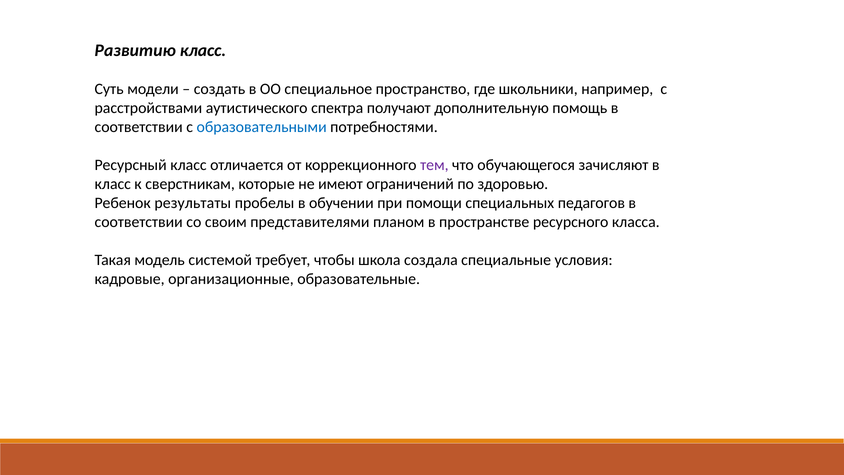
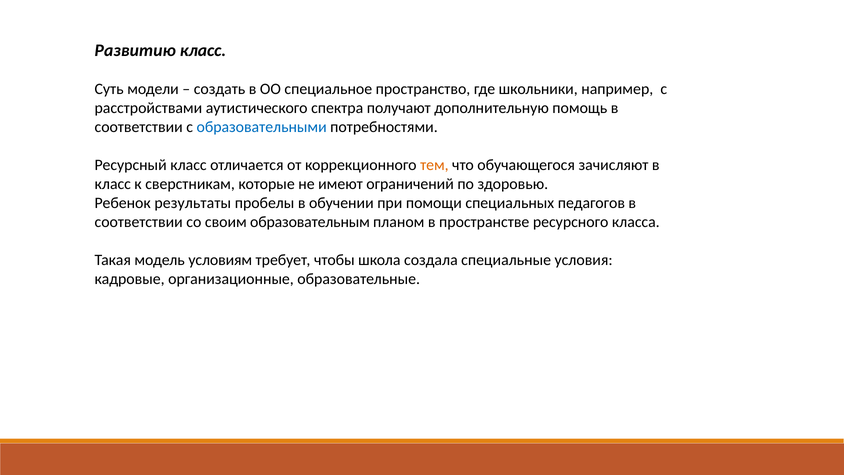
тем colour: purple -> orange
представителями: представителями -> образовательным
системой: системой -> условиям
